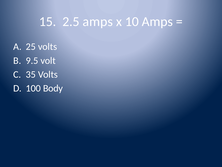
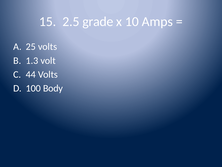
2.5 amps: amps -> grade
9.5: 9.5 -> 1.3
35: 35 -> 44
